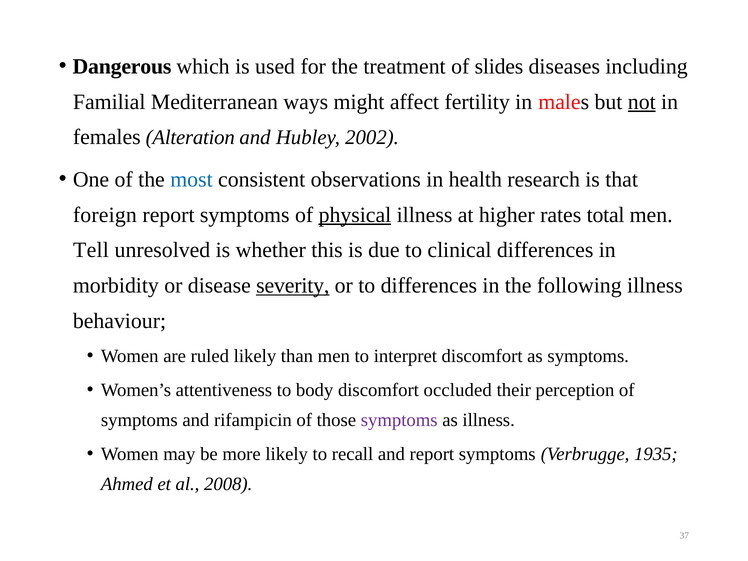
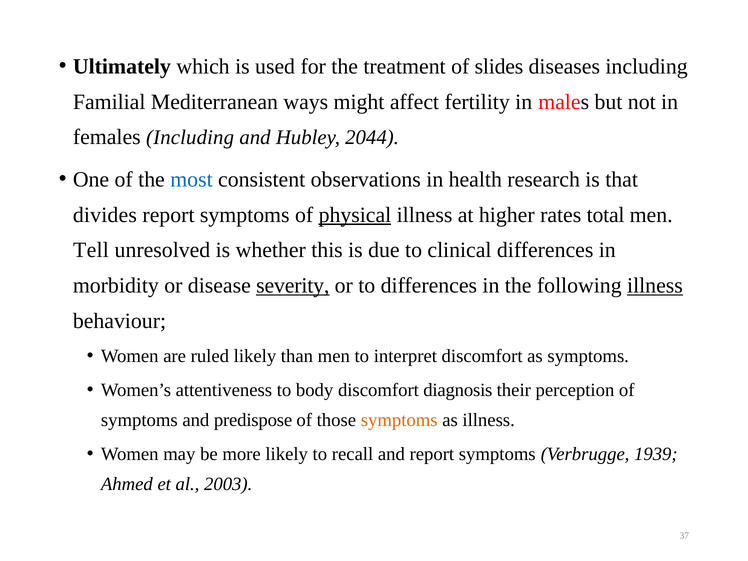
Dangerous: Dangerous -> Ultimately
not underline: present -> none
females Alteration: Alteration -> Including
2002: 2002 -> 2044
foreign: foreign -> divides
illness at (655, 286) underline: none -> present
occluded: occluded -> diagnosis
rifampicin: rifampicin -> predispose
symptoms at (399, 420) colour: purple -> orange
1935: 1935 -> 1939
2008: 2008 -> 2003
